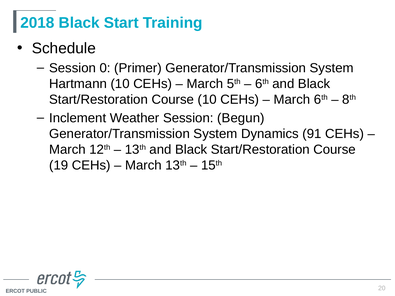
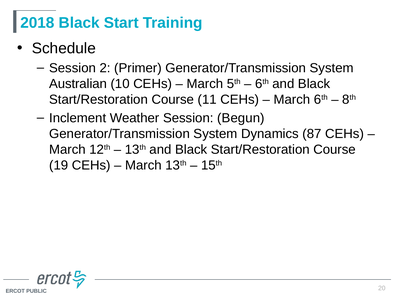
0: 0 -> 2
Hartmann: Hartmann -> Australian
Course 10: 10 -> 11
91: 91 -> 87
